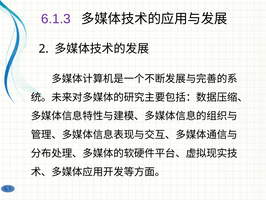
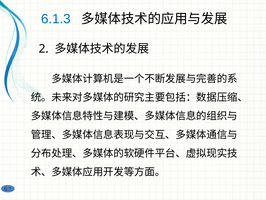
6.1.3 colour: purple -> blue
